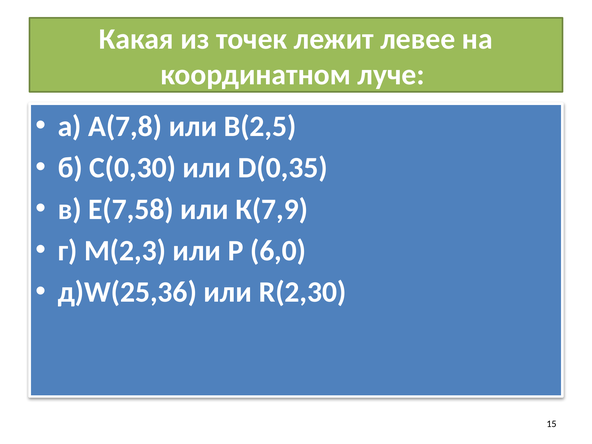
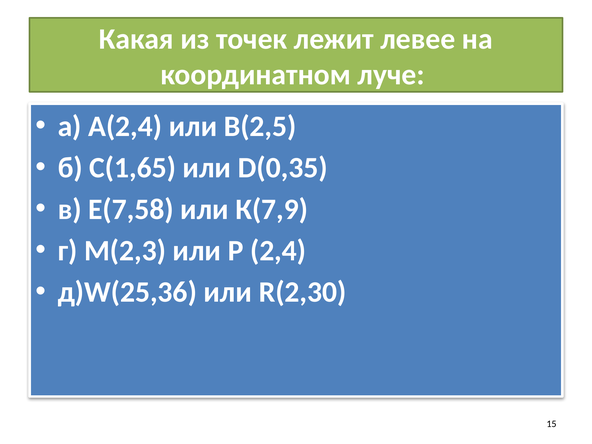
А(7,8: А(7,8 -> А(2,4
С(0,30: С(0,30 -> С(1,65
6,0: 6,0 -> 2,4
